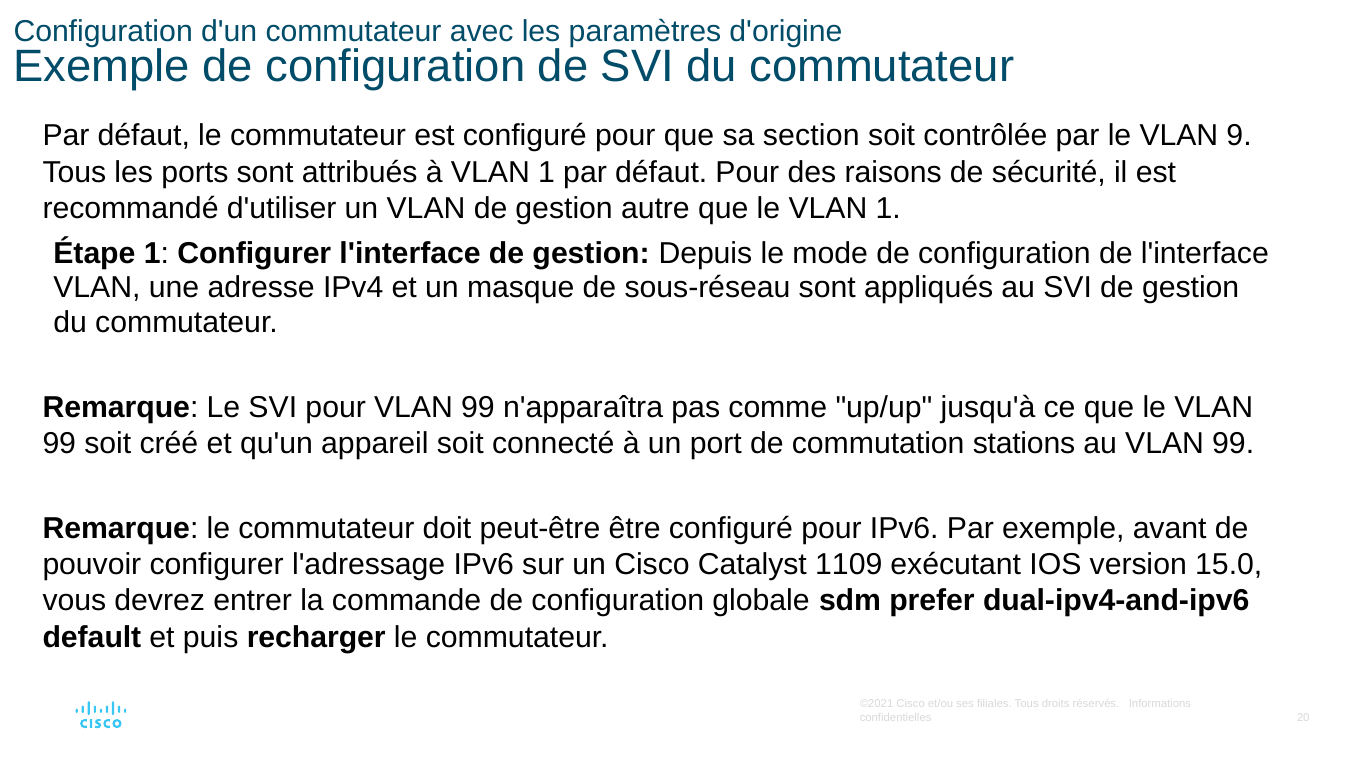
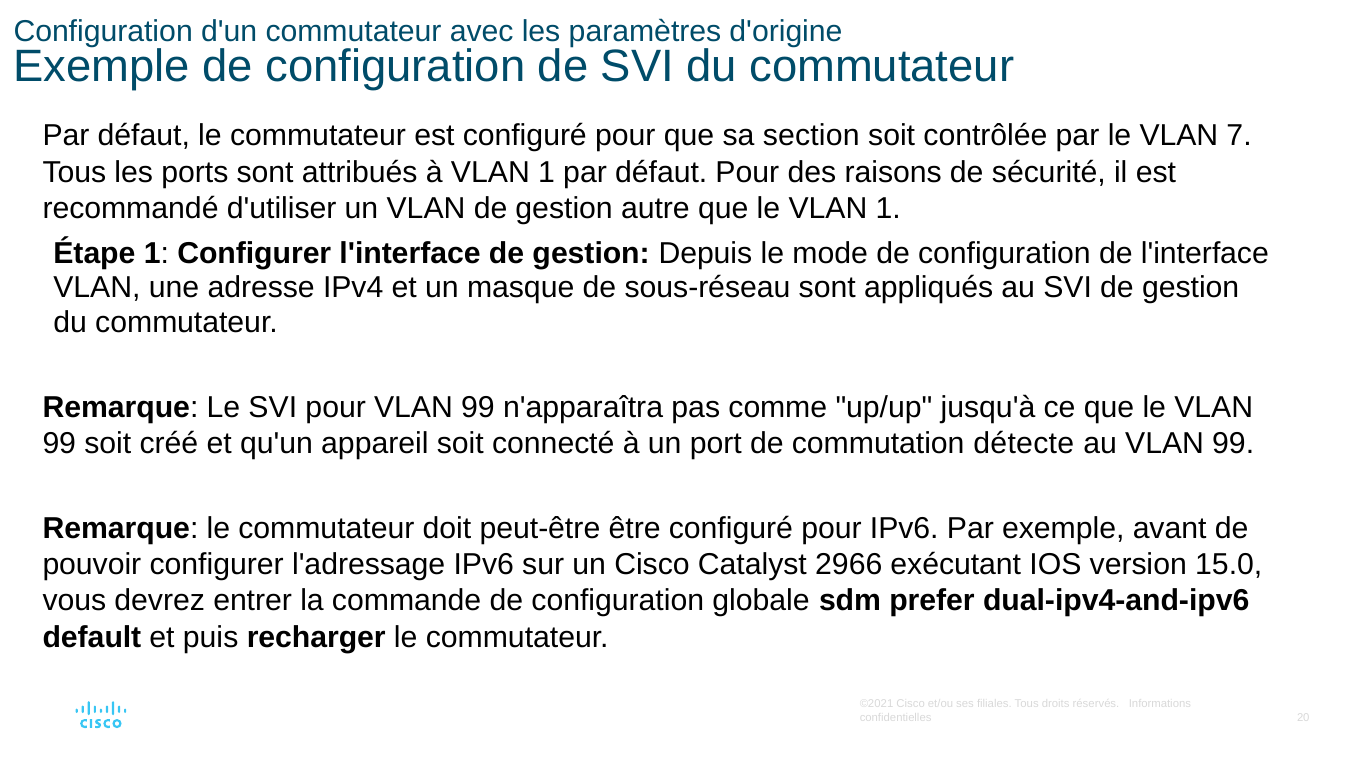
9: 9 -> 7
stations: stations -> détecte
1109: 1109 -> 2966
